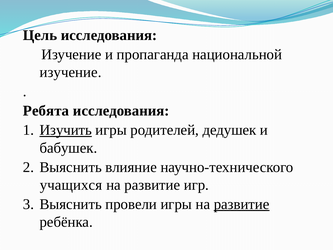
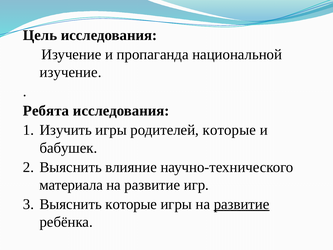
Изучить underline: present -> none
родителей дедушек: дедушек -> которые
учащихся: учащихся -> материала
Выяснить провели: провели -> которые
